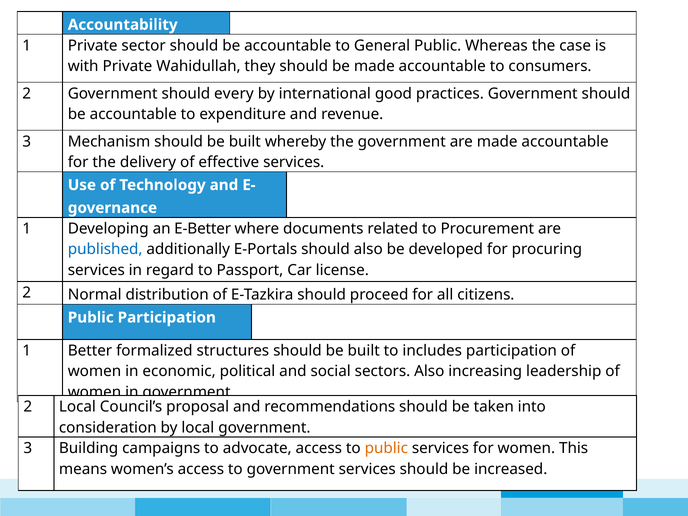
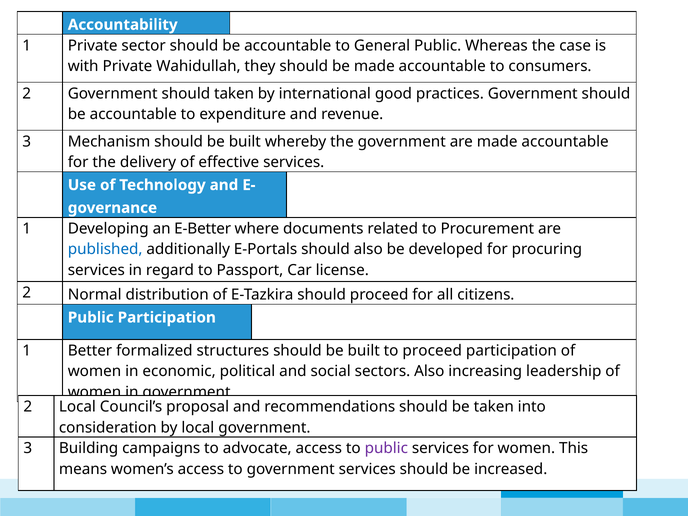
should every: every -> taken
to includes: includes -> proceed
public at (386, 448) colour: orange -> purple
